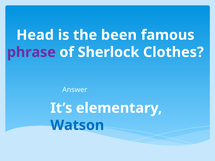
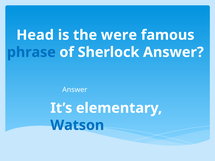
been: been -> were
phrase colour: purple -> blue
Sherlock Clothes: Clothes -> Answer
